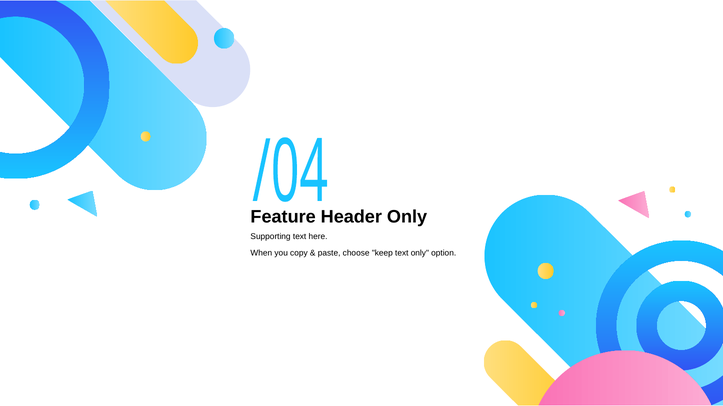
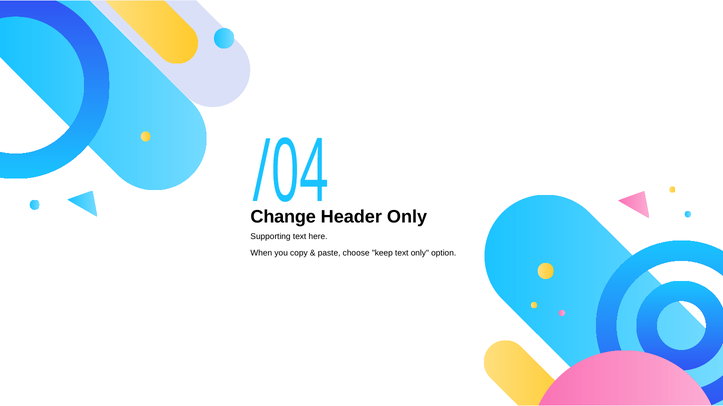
Feature: Feature -> Change
